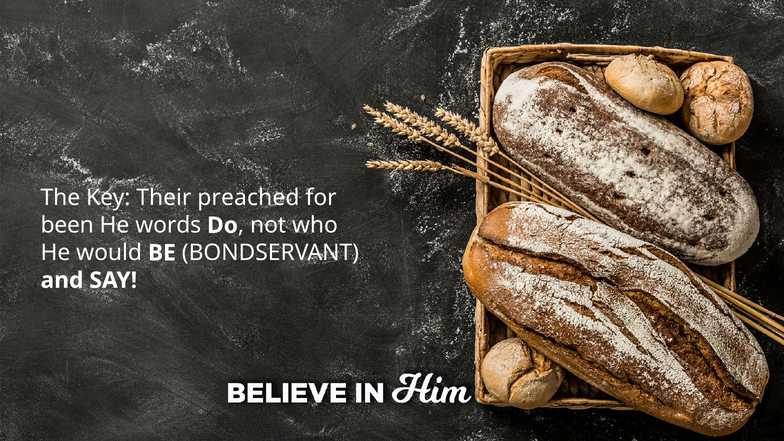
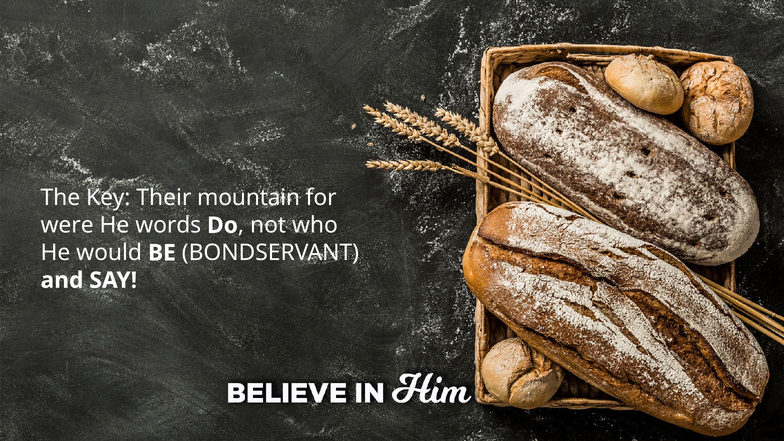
preached: preached -> mountain
been: been -> were
